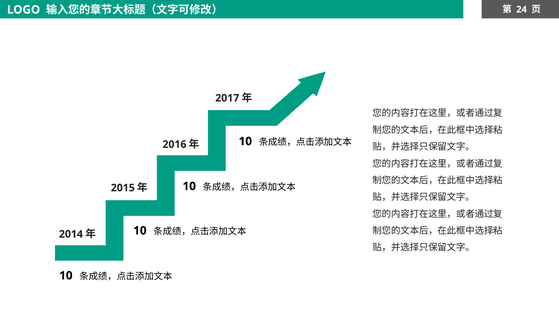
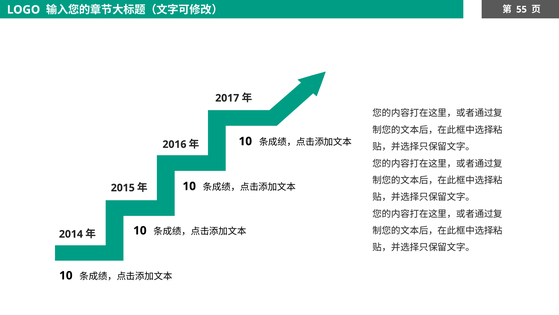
24: 24 -> 55
